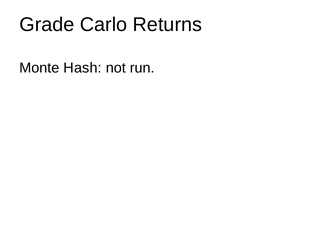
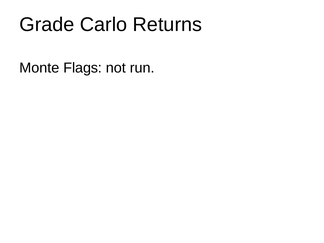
Hash: Hash -> Flags
